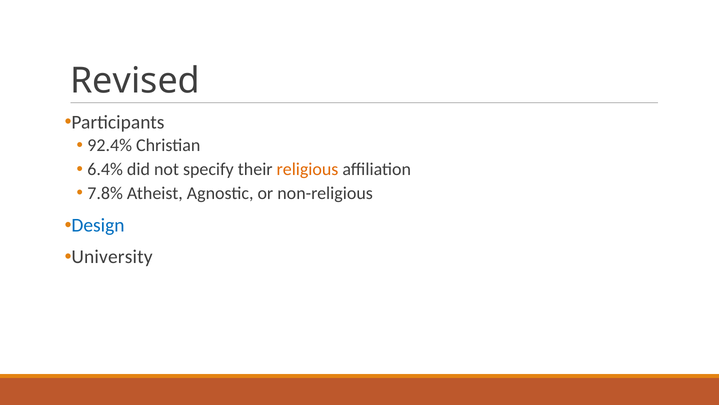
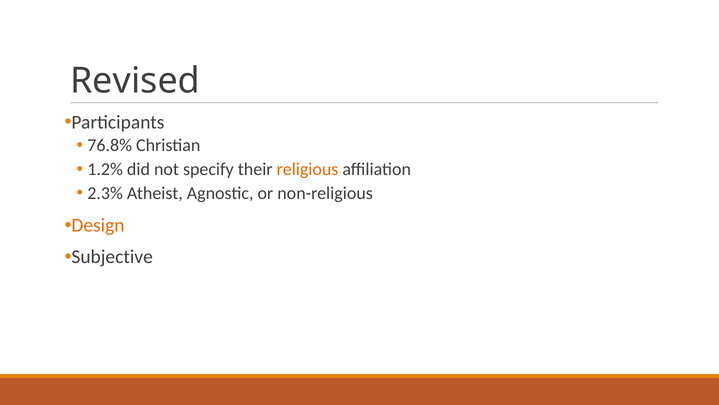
92.4%: 92.4% -> 76.8%
6.4%: 6.4% -> 1.2%
7.8%: 7.8% -> 2.3%
Design colour: blue -> orange
University: University -> Subjective
